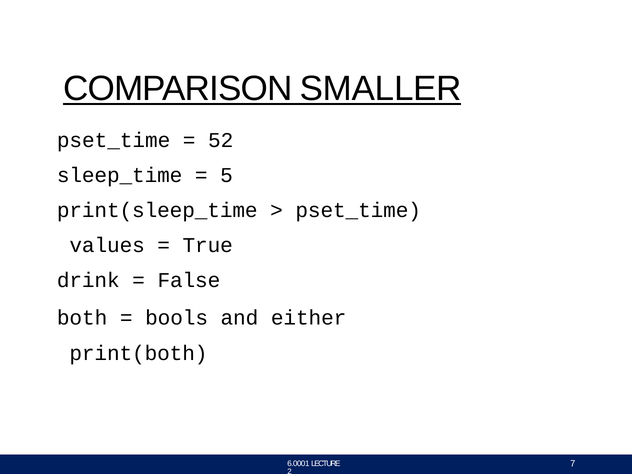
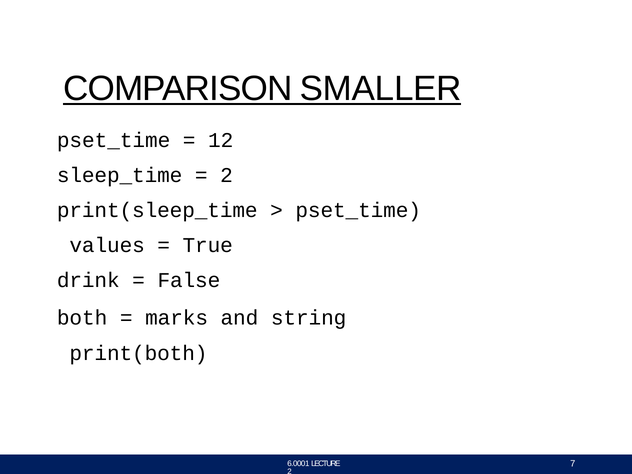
52: 52 -> 12
5 at (227, 175): 5 -> 2
bools: bools -> marks
either: either -> string
